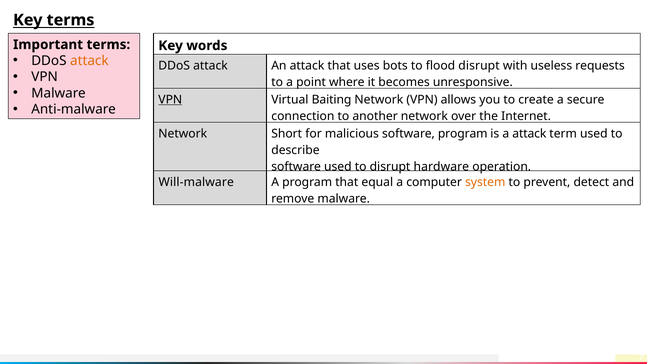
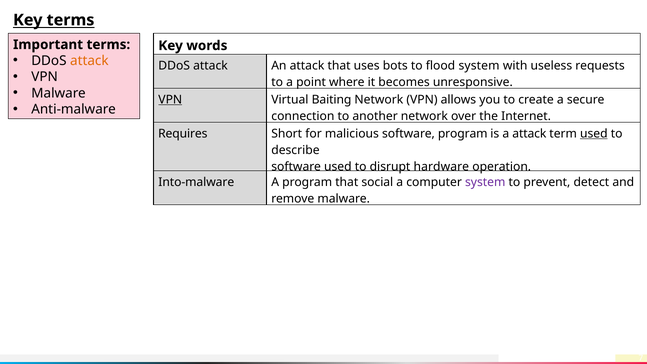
flood disrupt: disrupt -> system
Network at (183, 134): Network -> Requires
used at (594, 134) underline: none -> present
Will-malware: Will-malware -> Into-malware
equal: equal -> social
system at (485, 182) colour: orange -> purple
